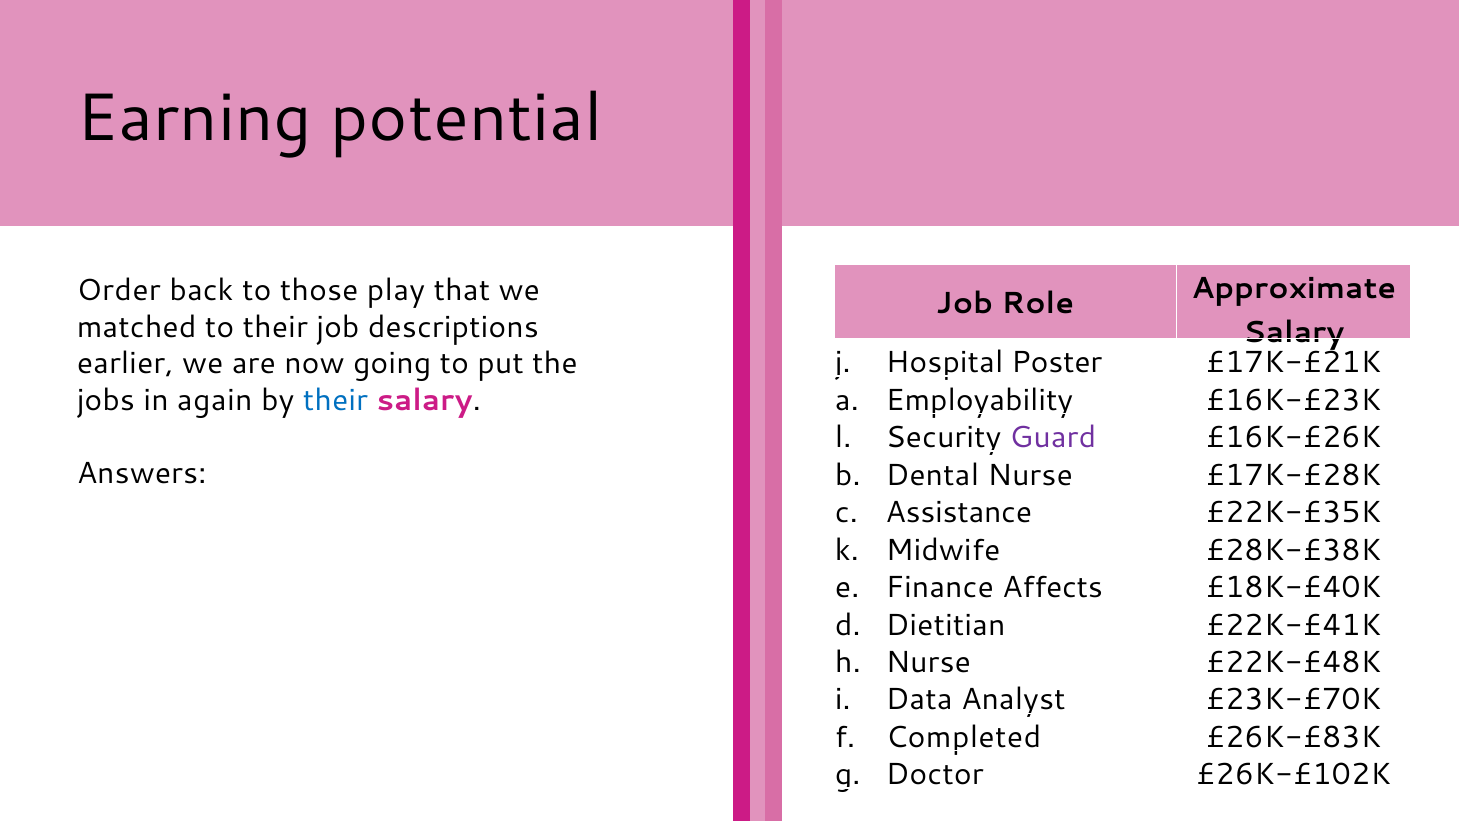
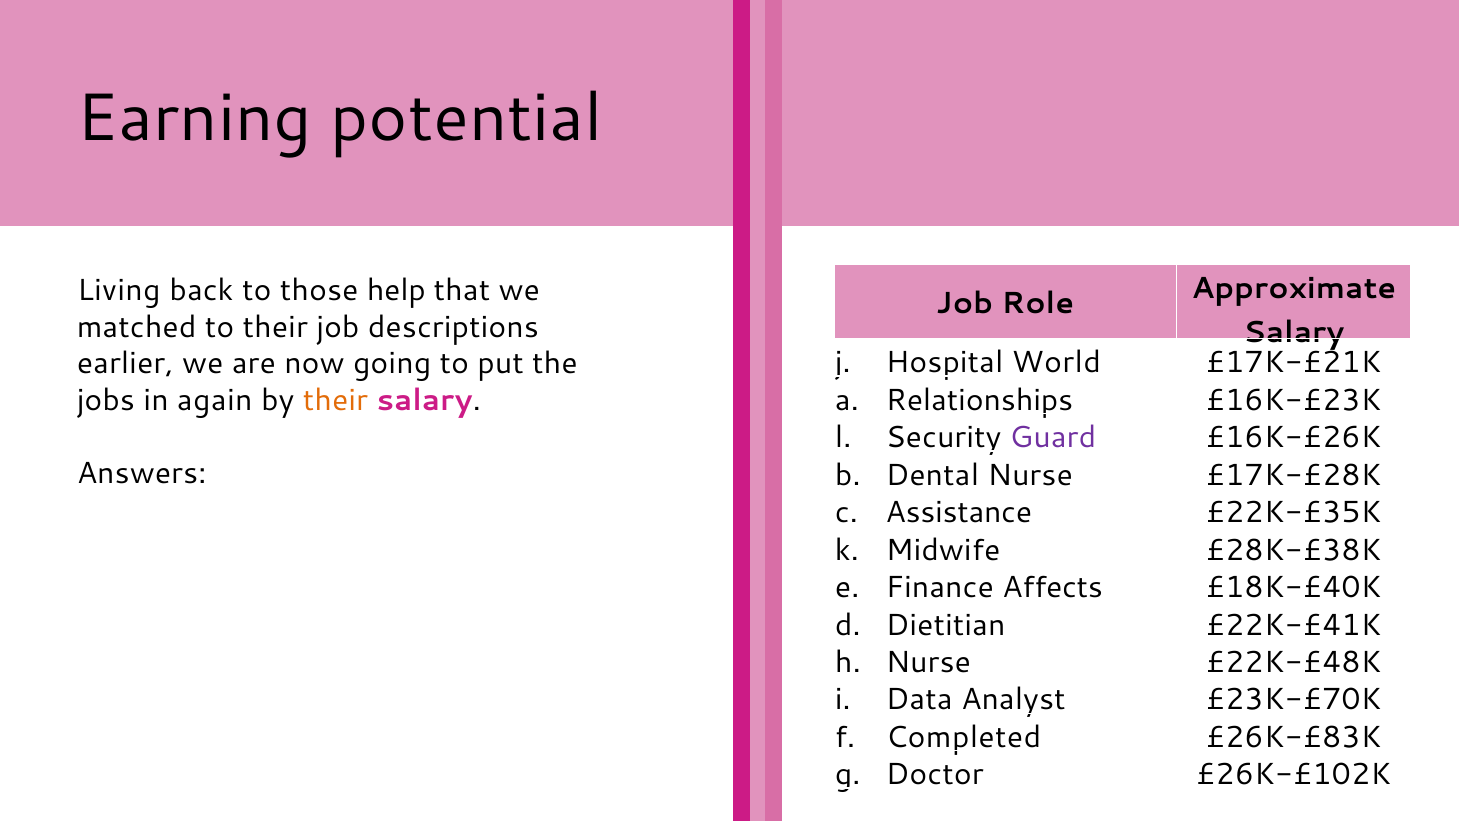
Order: Order -> Living
play: play -> help
Poster: Poster -> World
their at (335, 400) colour: blue -> orange
Employability: Employability -> Relationships
